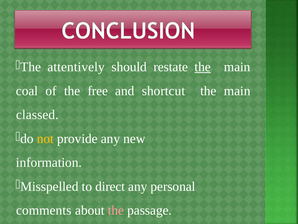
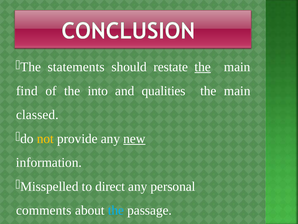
attentively: attentively -> statements
coal: coal -> find
free: free -> into
shortcut: shortcut -> qualities
new underline: none -> present
the at (116, 210) colour: pink -> light blue
